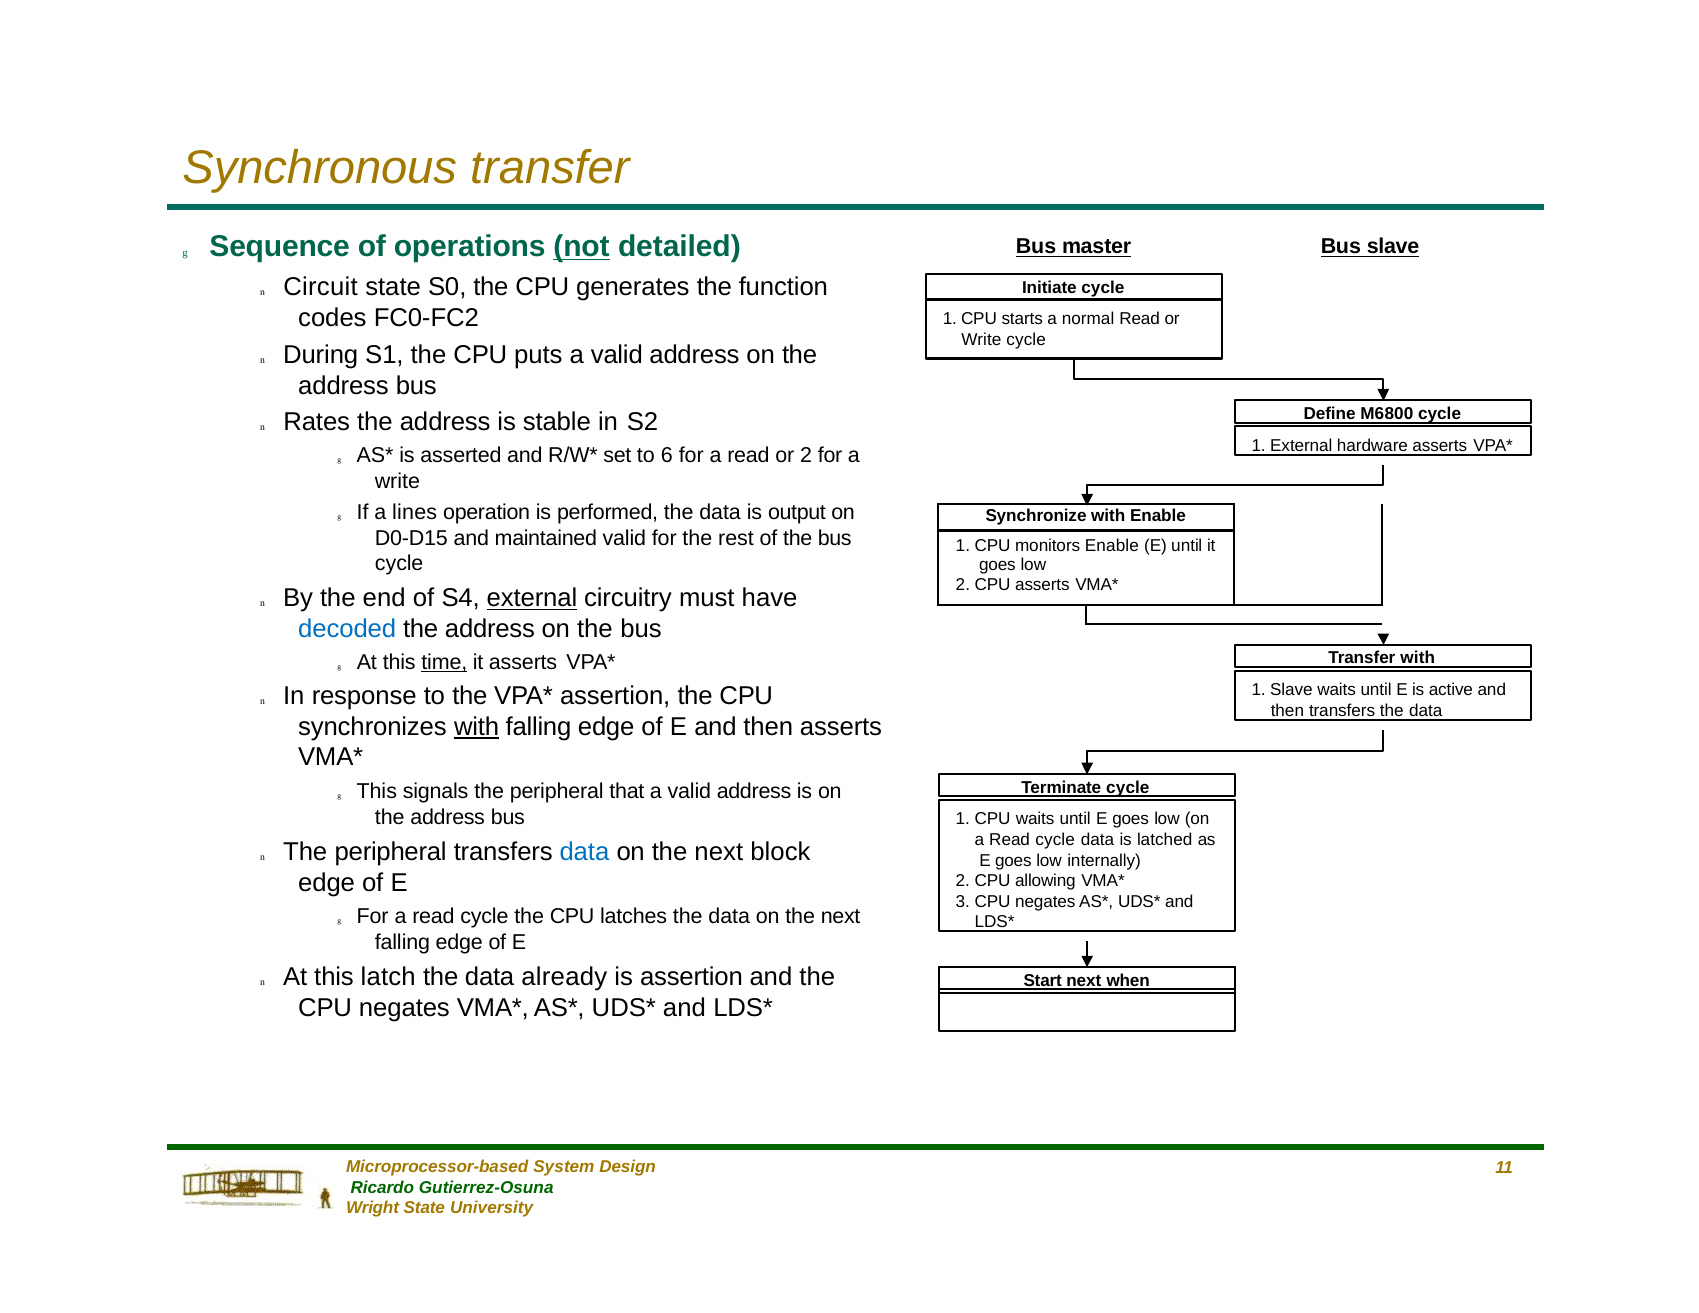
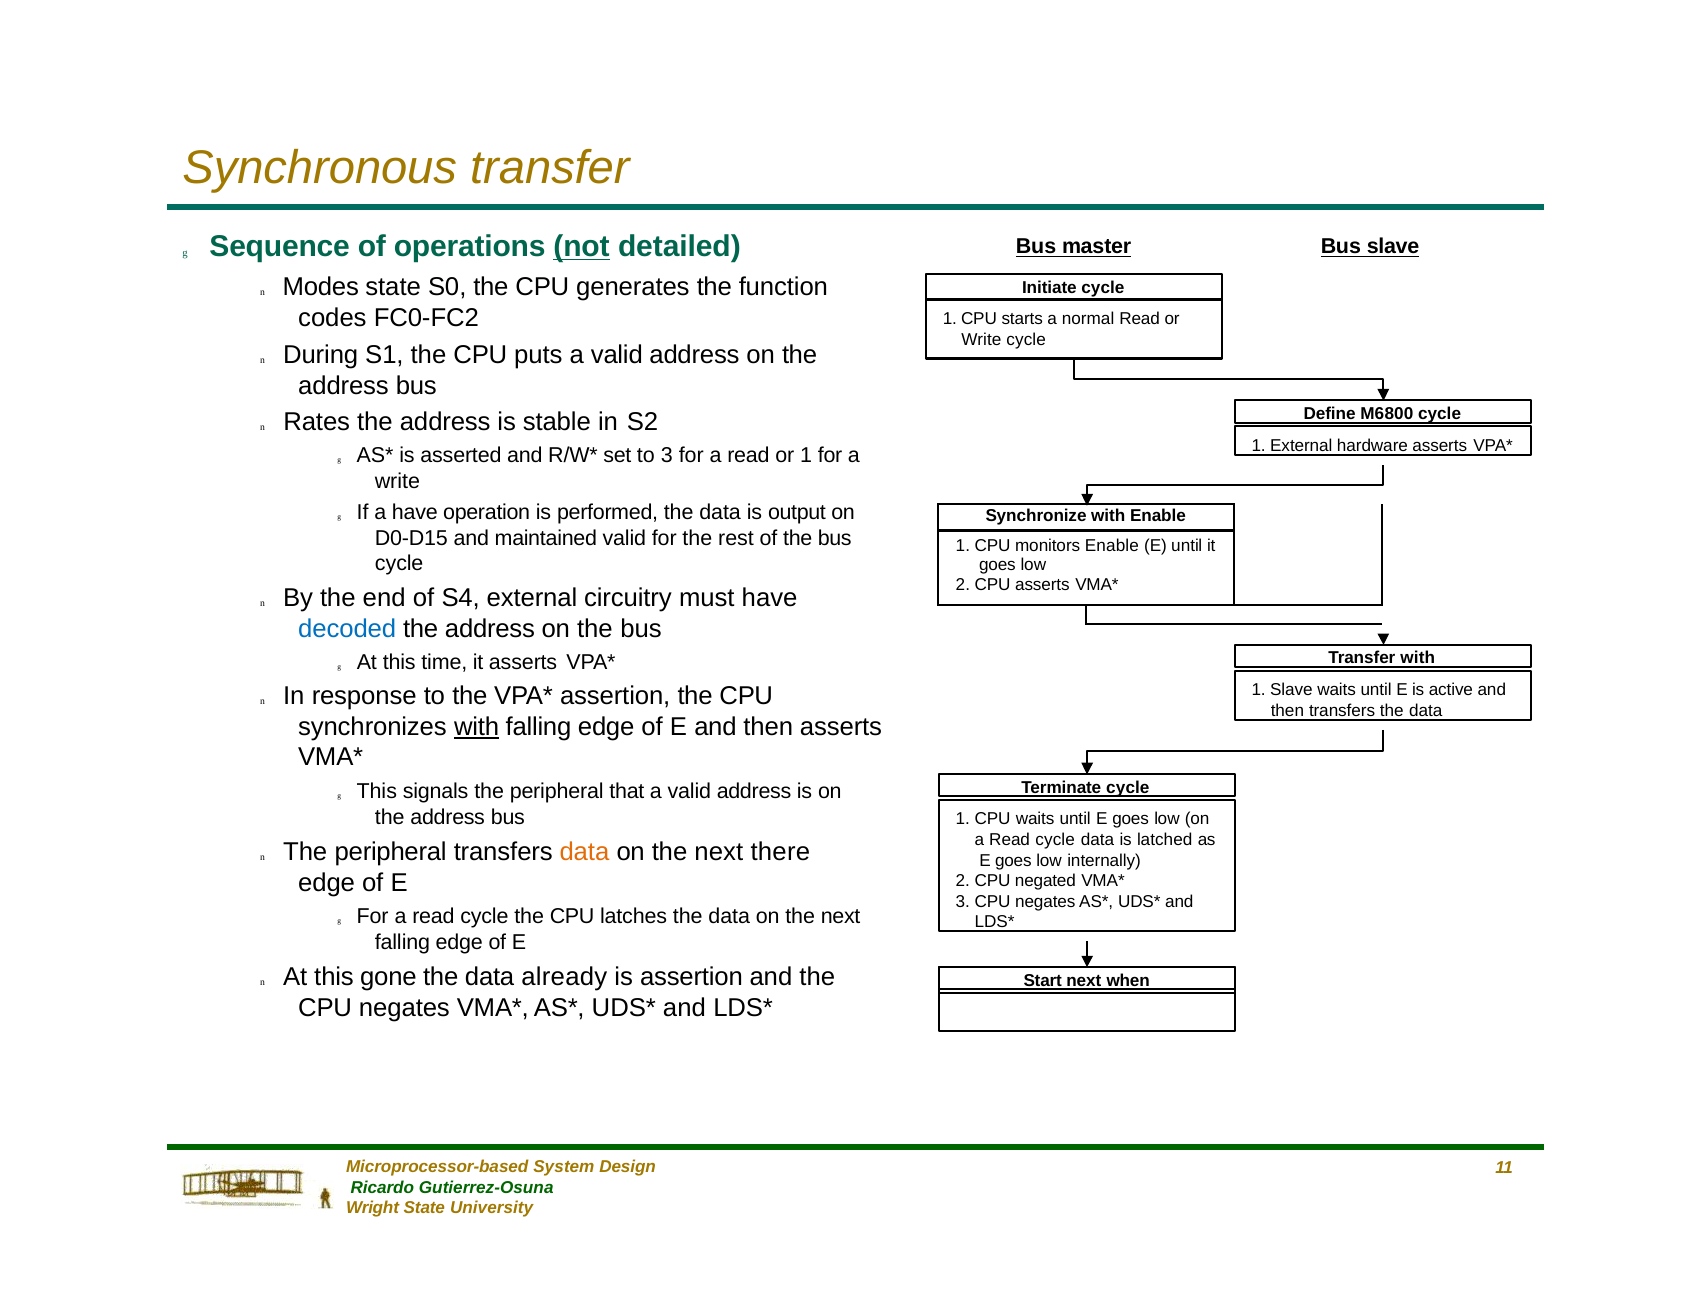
Circuit: Circuit -> Modes
to 6: 6 -> 3
or 2: 2 -> 1
a lines: lines -> have
external at (532, 598) underline: present -> none
time underline: present -> none
data at (584, 852) colour: blue -> orange
block: block -> there
allowing: allowing -> negated
latch: latch -> gone
